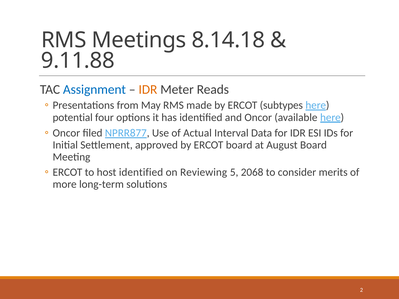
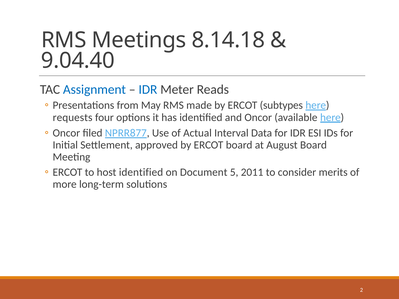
9.11.88: 9.11.88 -> 9.04.40
IDR at (148, 90) colour: orange -> blue
potential: potential -> requests
Reviewing: Reviewing -> Document
2068: 2068 -> 2011
